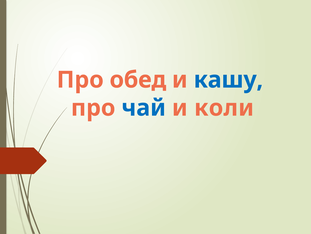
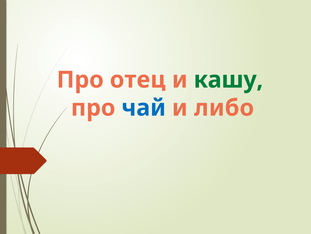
обед: обед -> отец
кашу colour: blue -> green
коли: коли -> либо
